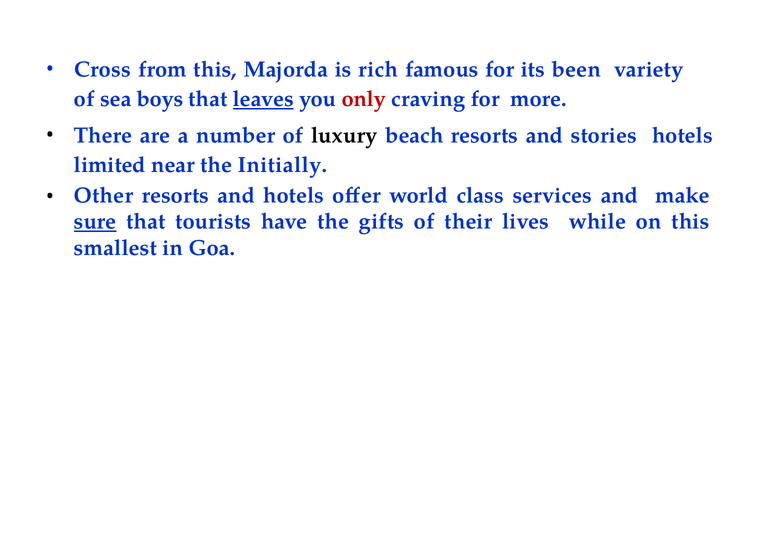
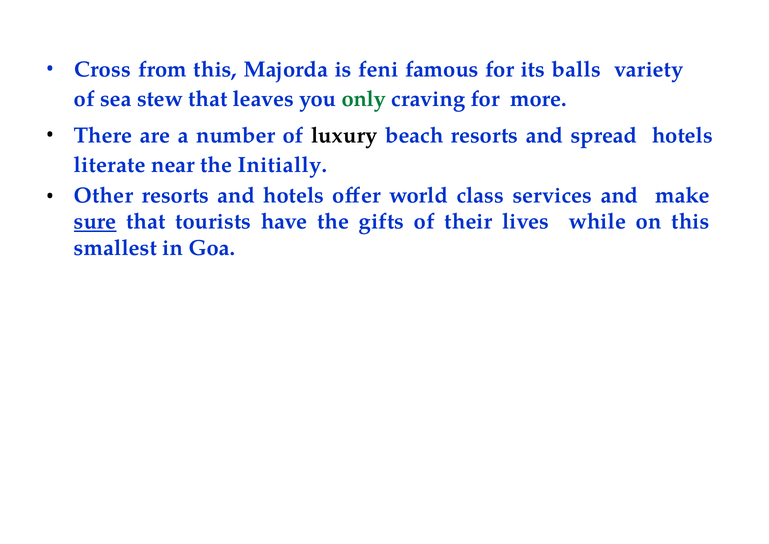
rich: rich -> feni
been: been -> balls
boys: boys -> stew
leaves underline: present -> none
only colour: red -> green
stories: stories -> spread
limited: limited -> literate
